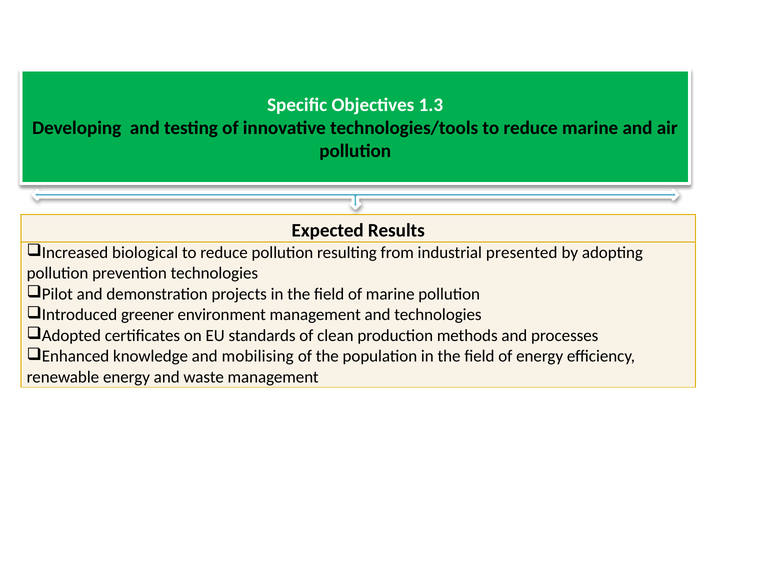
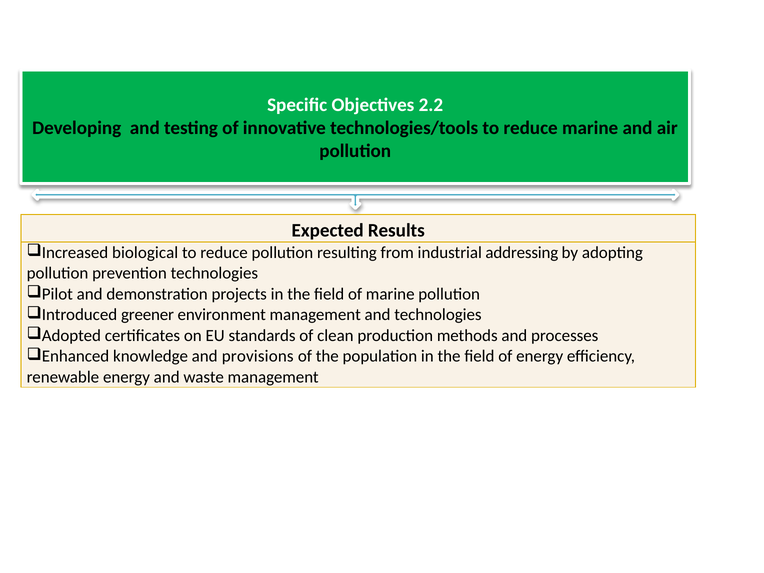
1.3: 1.3 -> 2.2
presented: presented -> addressing
mobilising: mobilising -> provisions
